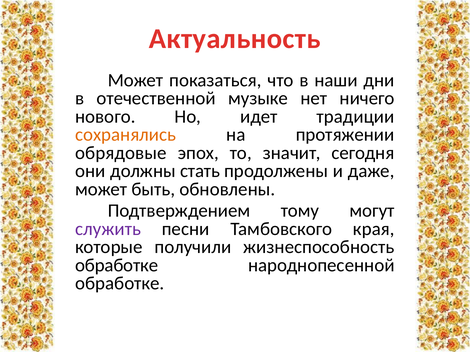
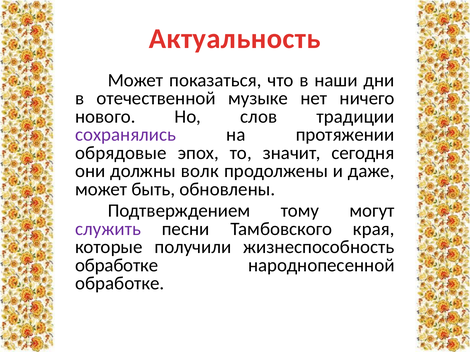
идет: идет -> слов
сохранялись colour: orange -> purple
стать: стать -> волк
